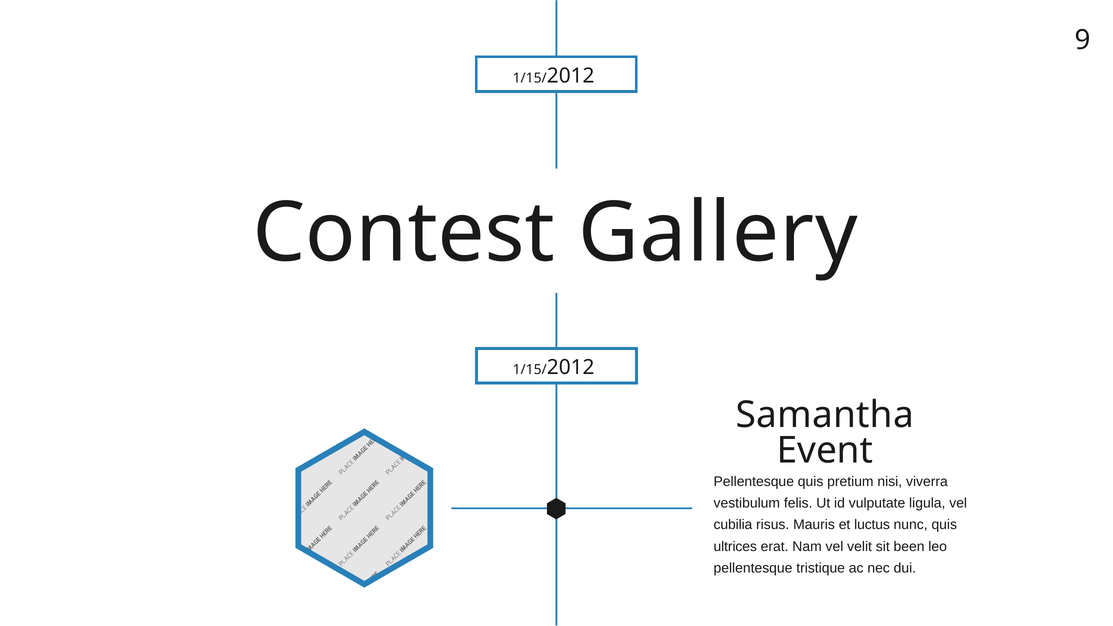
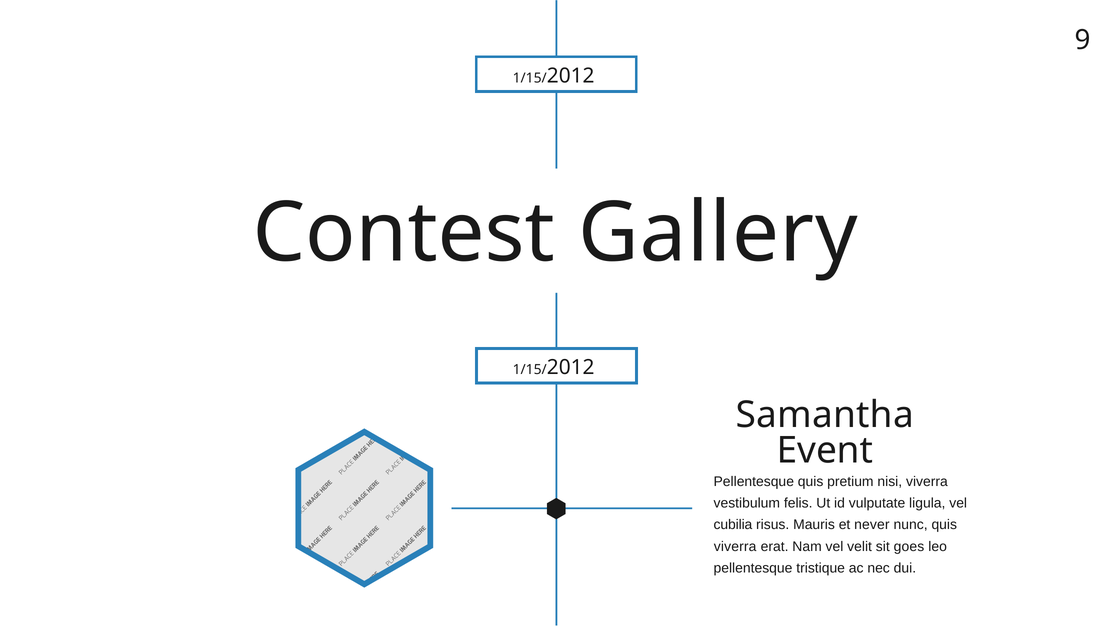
luctus: luctus -> never
ultrices at (735, 547): ultrices -> viverra
been: been -> goes
